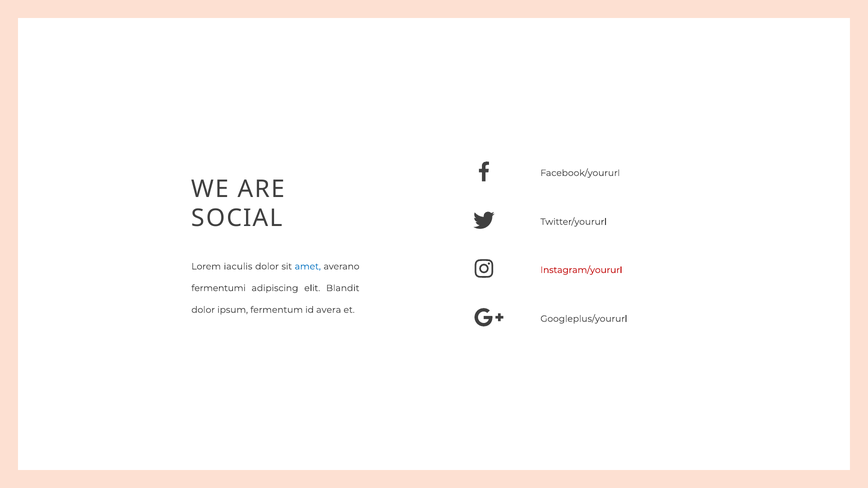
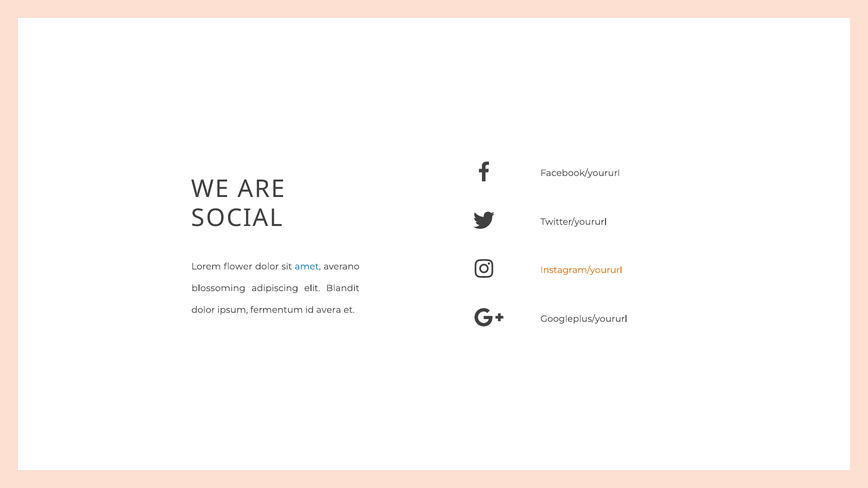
iaculis: iaculis -> flower
Instagram/yoururl colour: red -> orange
fermentumi: fermentumi -> blossoming
